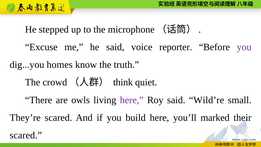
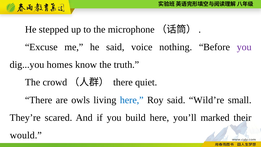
reporter: reporter -> nothing
think at (123, 82): think -> there
here at (132, 100) colour: purple -> blue
scared at (26, 135): scared -> would
